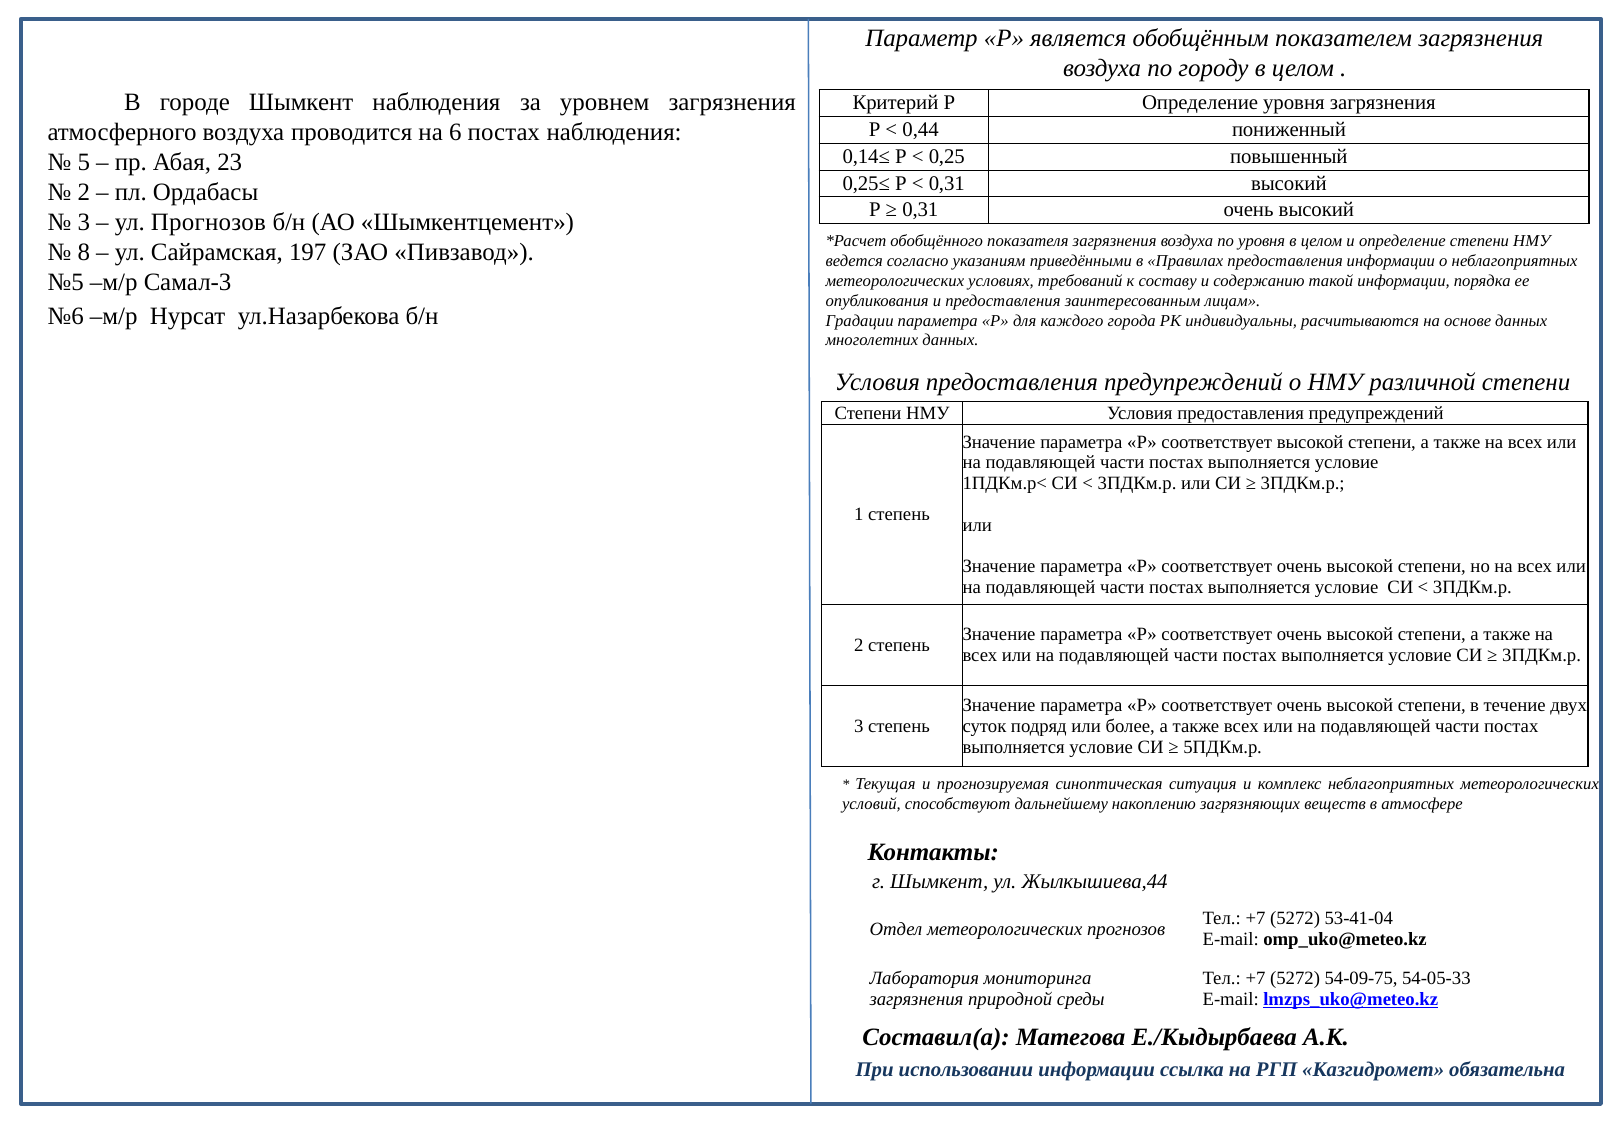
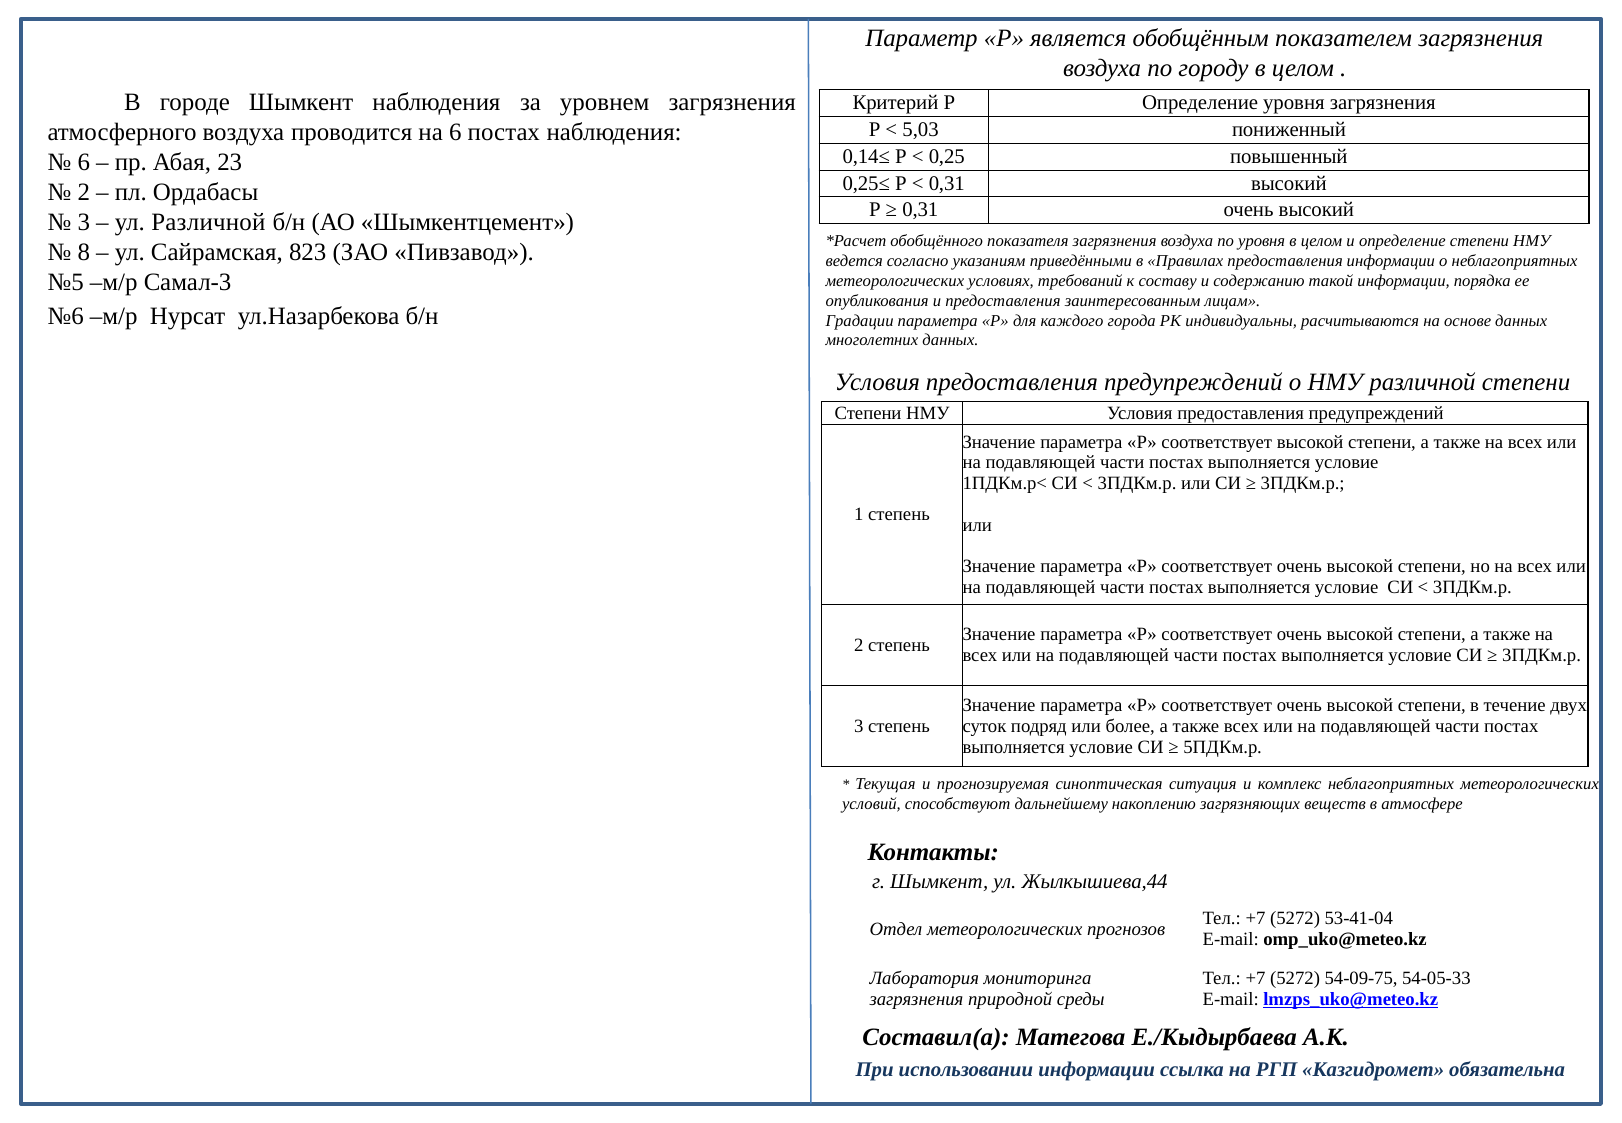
0,44: 0,44 -> 5,03
5 at (84, 162): 5 -> 6
ул Прогнозов: Прогнозов -> Различной
197: 197 -> 823
